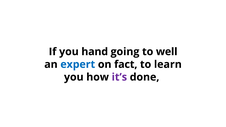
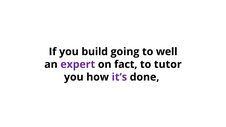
hand: hand -> build
expert colour: blue -> purple
learn: learn -> tutor
